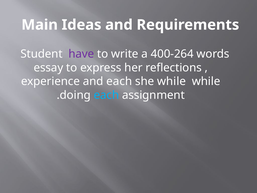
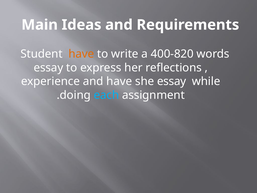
have at (81, 54) colour: purple -> orange
400-264: 400-264 -> 400-820
and each: each -> have
she while: while -> essay
